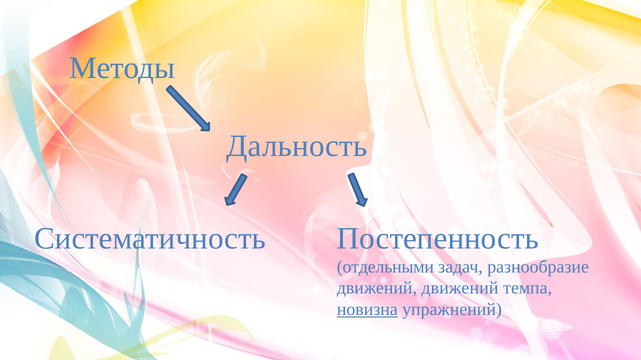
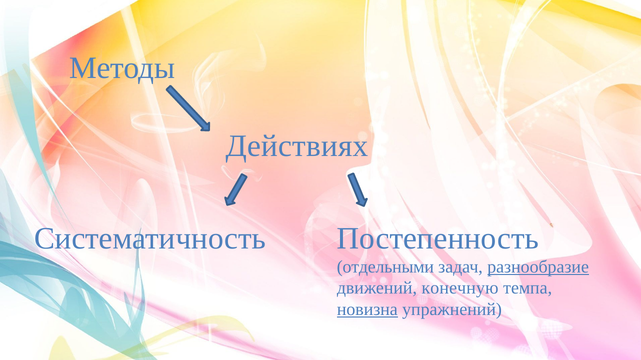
Дальность: Дальность -> Действиях
разнообразие underline: none -> present
движений движений: движений -> конечную
